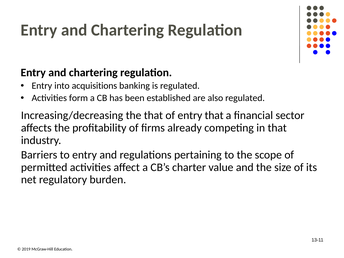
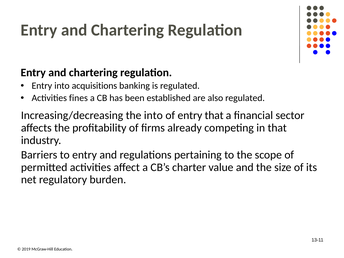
form: form -> fines
the that: that -> into
